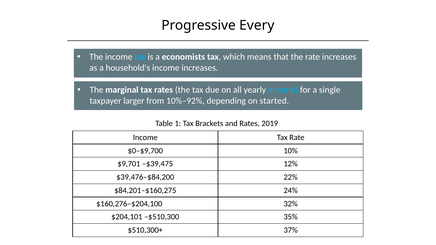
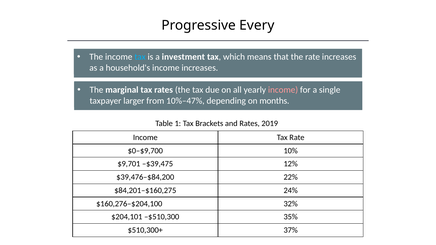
economists: economists -> investment
income at (283, 90) colour: light blue -> pink
10%–92%: 10%–92% -> 10%–47%
started: started -> months
